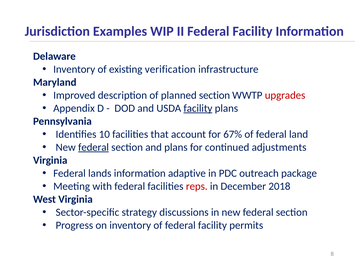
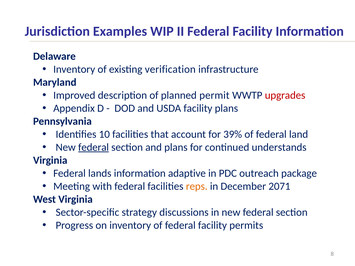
planned section: section -> permit
facility at (198, 108) underline: present -> none
67%: 67% -> 39%
adjustments: adjustments -> understands
reps colour: red -> orange
2018: 2018 -> 2071
